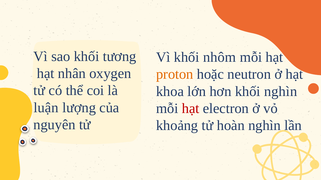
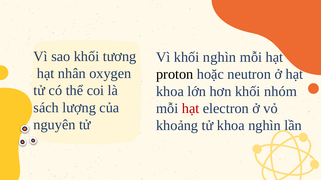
khối nhôm: nhôm -> nghìn
proton colour: orange -> black
khối nghìn: nghìn -> nhóm
luận: luận -> sách
tử hoàn: hoàn -> khoa
